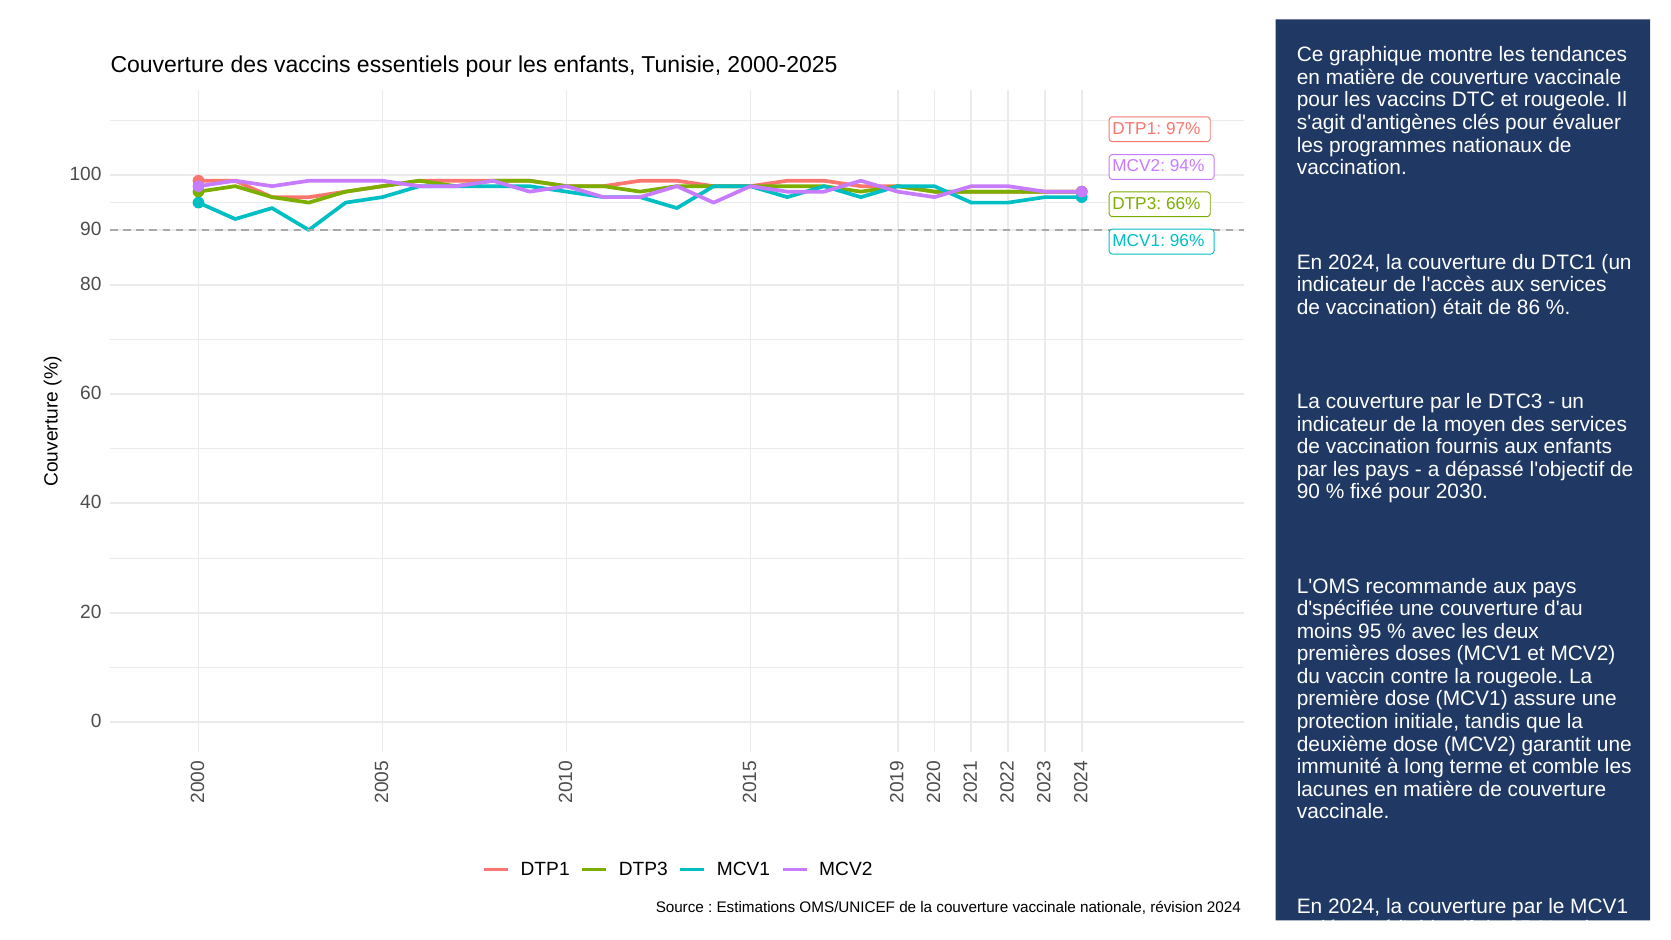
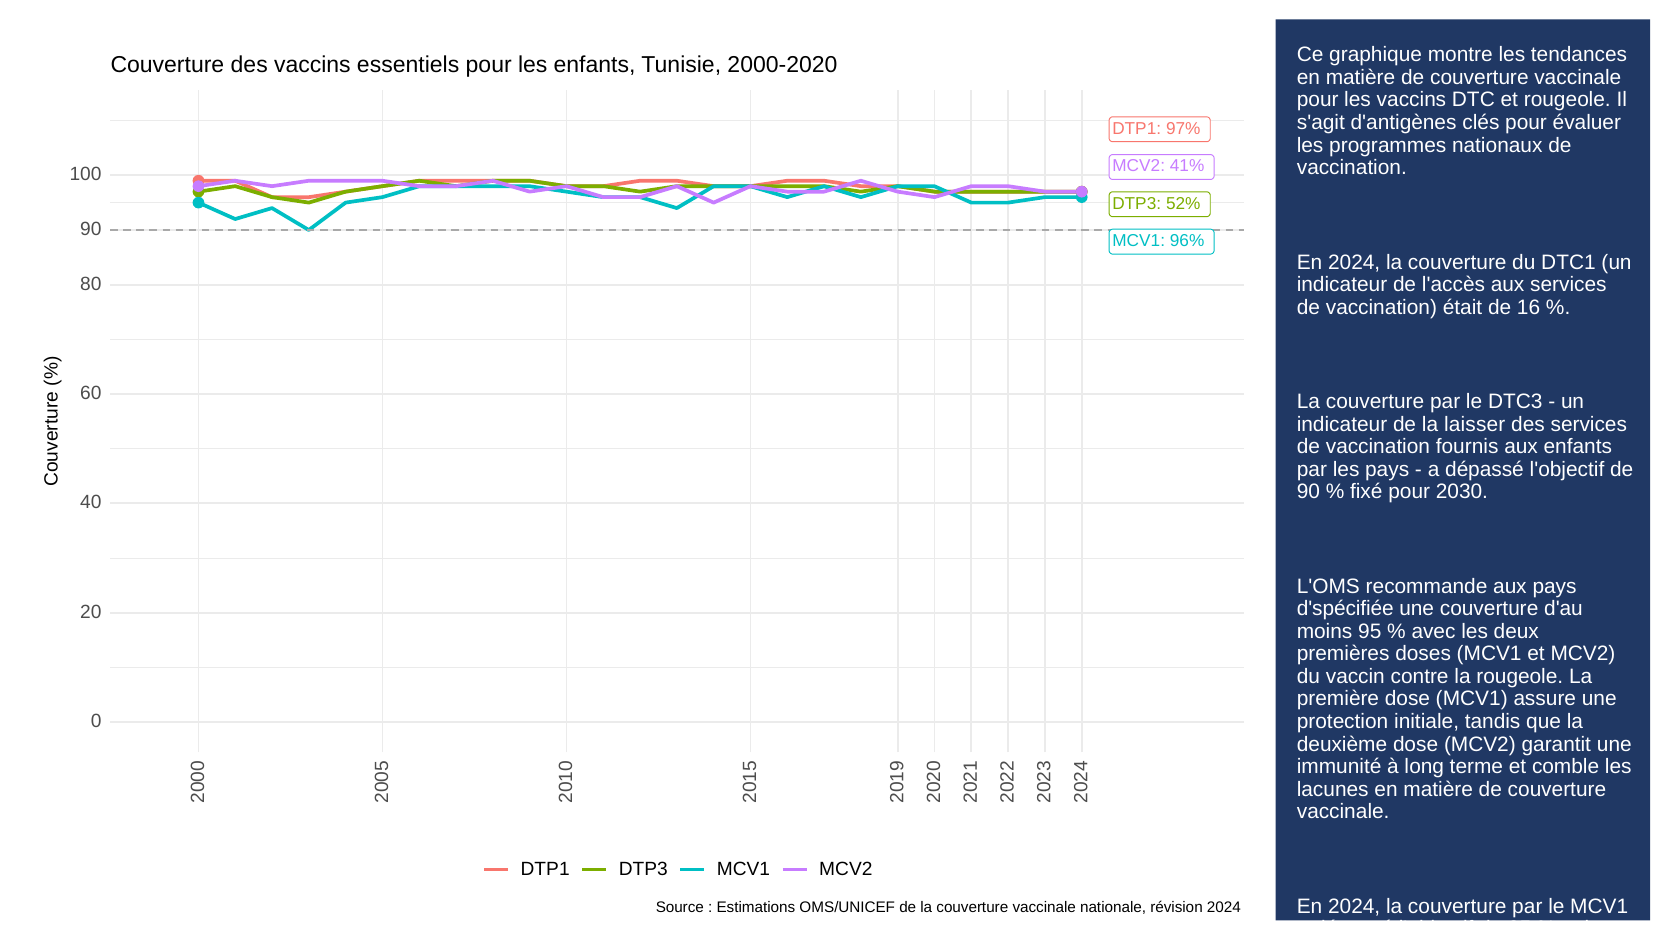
2000-2025: 2000-2025 -> 2000-2020
94%: 94% -> 41%
66%: 66% -> 52%
86: 86 -> 16
moyen: moyen -> laisser
